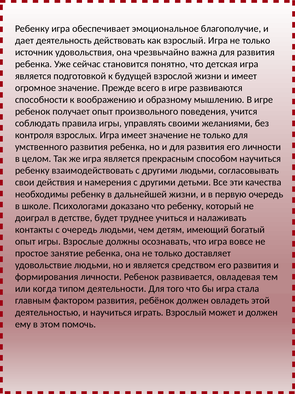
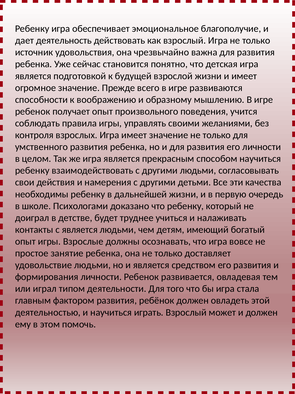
с очередь: очередь -> является
когда: когда -> играл
